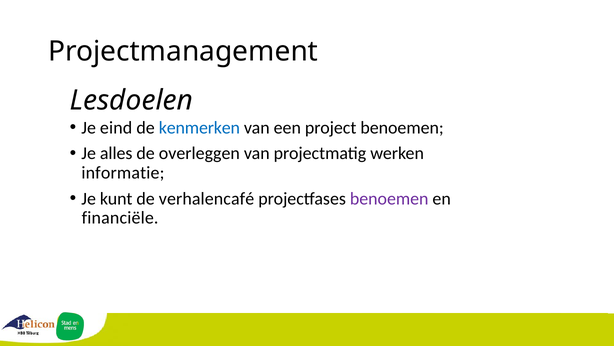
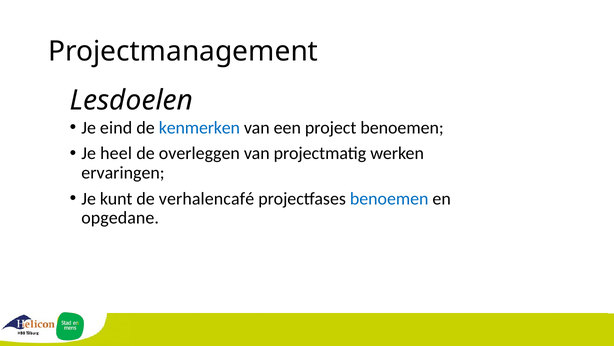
alles: alles -> heel
informatie: informatie -> ervaringen
benoemen at (389, 198) colour: purple -> blue
financiële: financiële -> opgedane
